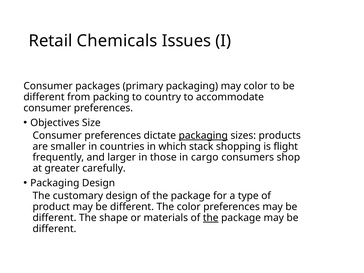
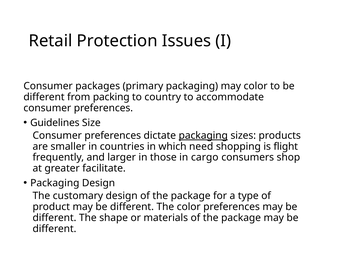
Chemicals: Chemicals -> Protection
Objectives: Objectives -> Guidelines
stack: stack -> need
carefully: carefully -> facilitate
the at (211, 218) underline: present -> none
